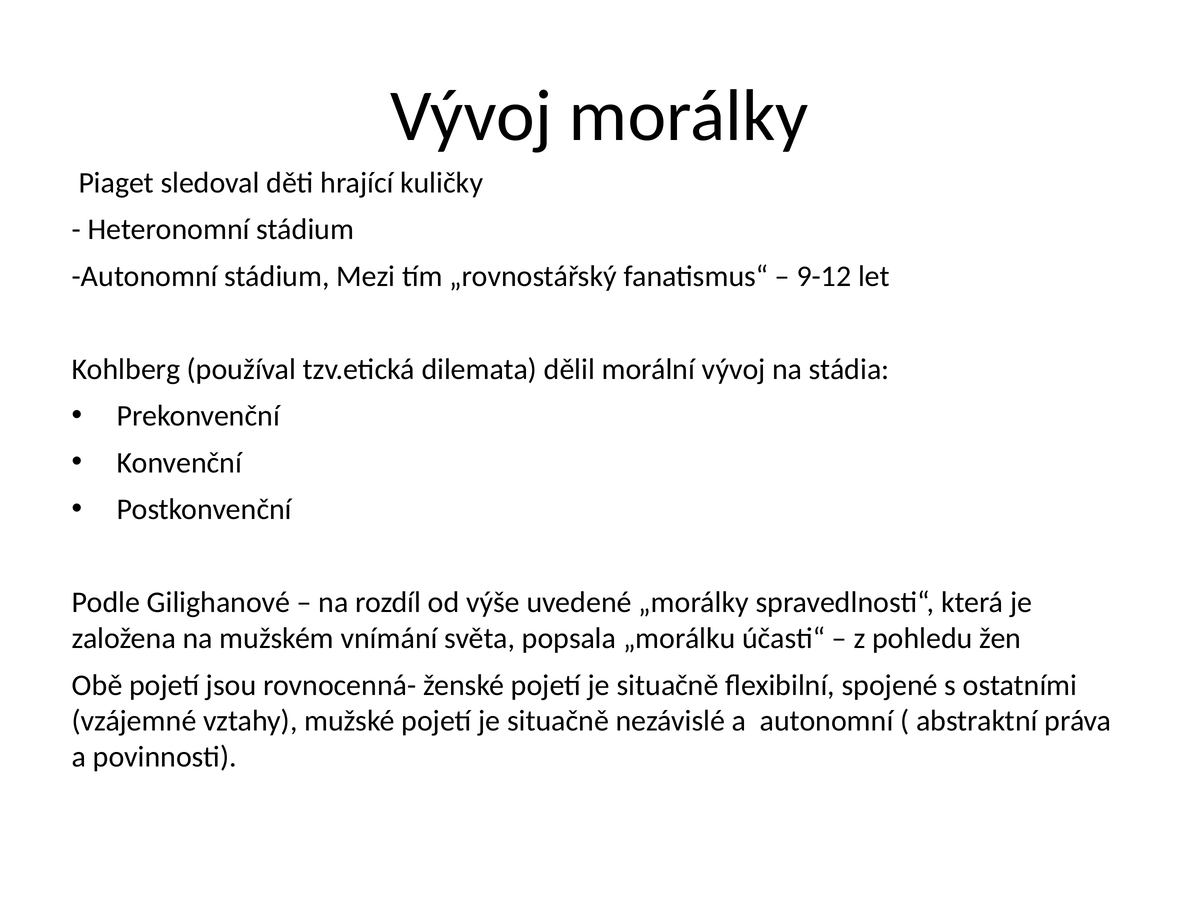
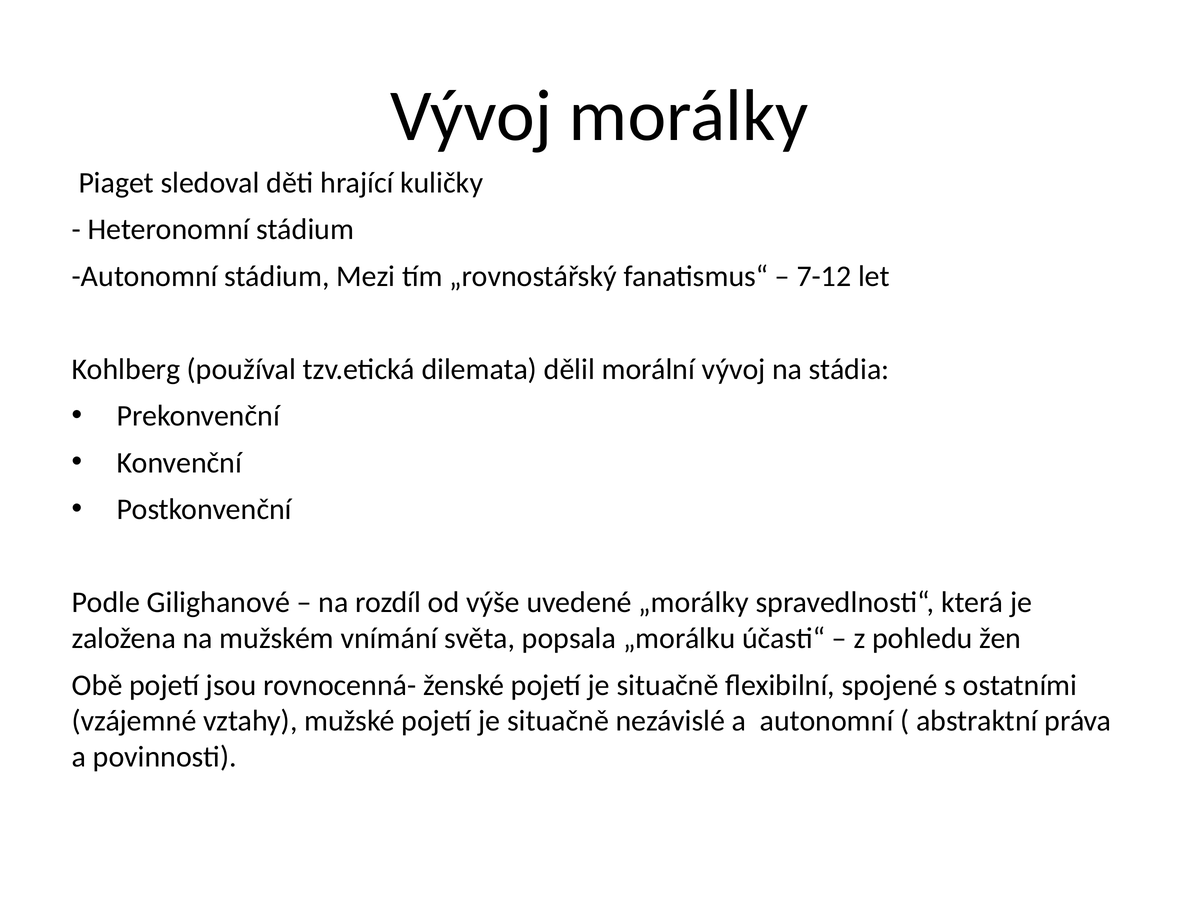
9-12: 9-12 -> 7-12
